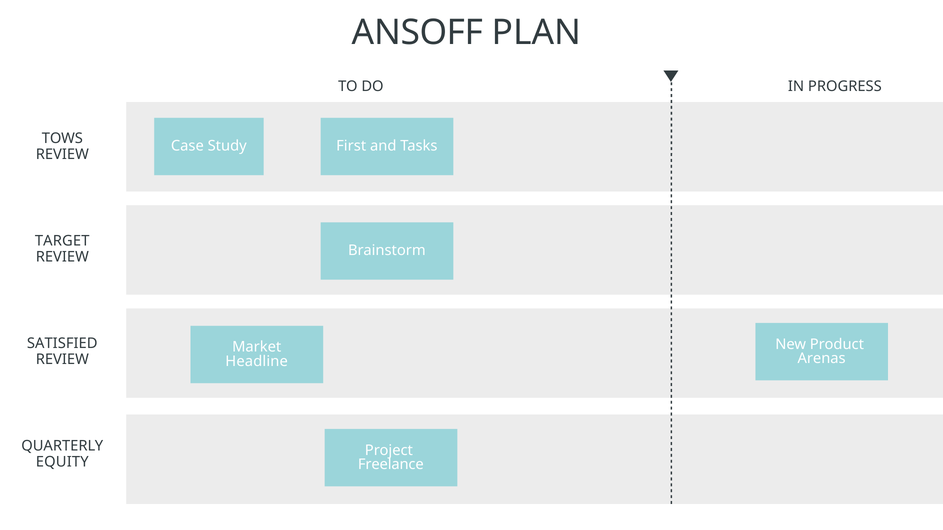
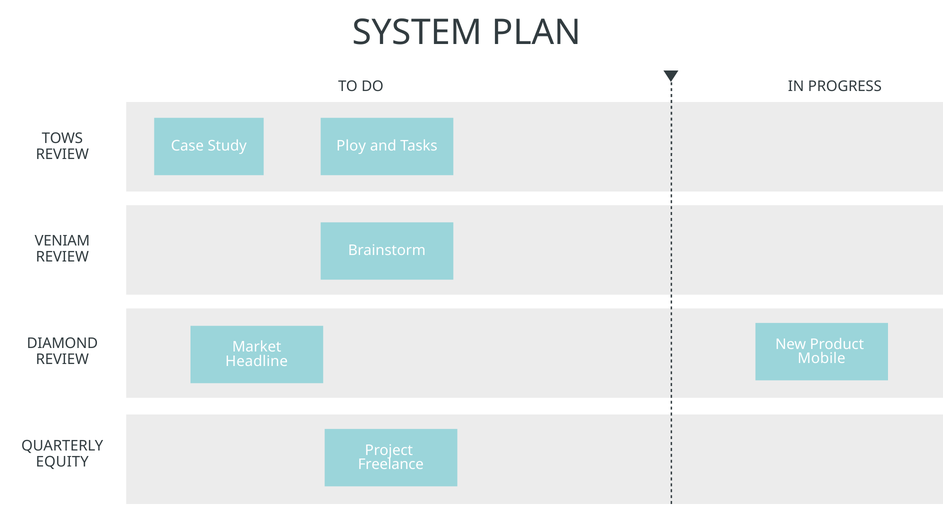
ANSOFF: ANSOFF -> SYSTEM
First: First -> Ploy
TARGET: TARGET -> VENIAM
SATISFIED: SATISFIED -> DIAMOND
Arenas: Arenas -> Mobile
